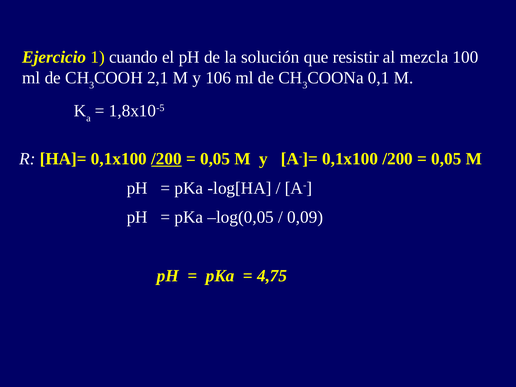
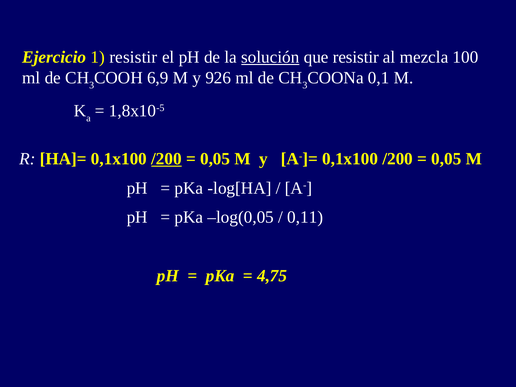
1 cuando: cuando -> resistir
solución underline: none -> present
2,1: 2,1 -> 6,9
106: 106 -> 926
0,09: 0,09 -> 0,11
